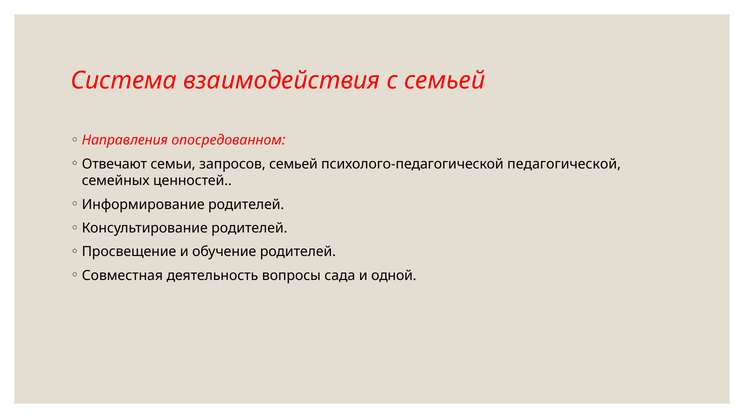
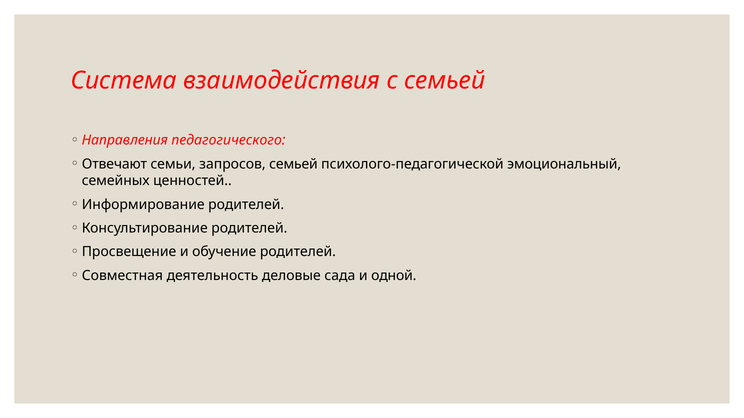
опосредованном: опосредованном -> педагогического
педагогической: педагогической -> эмоциональный
вопросы: вопросы -> деловые
